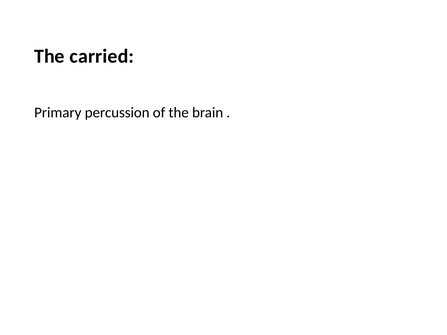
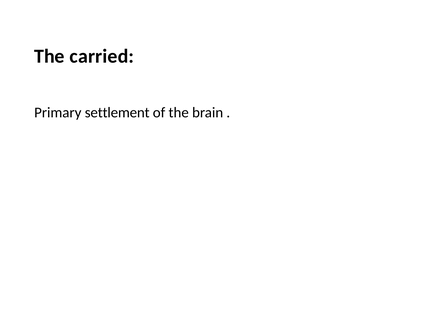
percussion: percussion -> settlement
